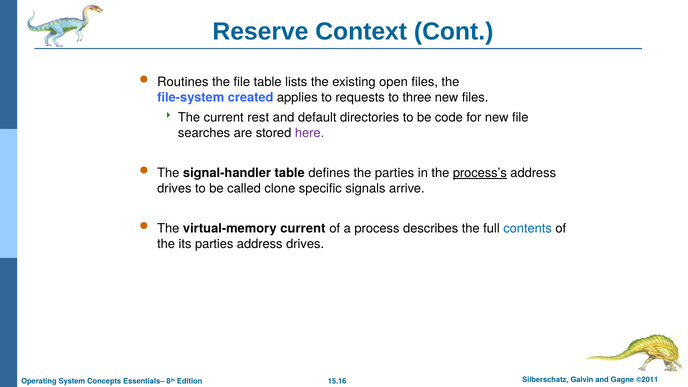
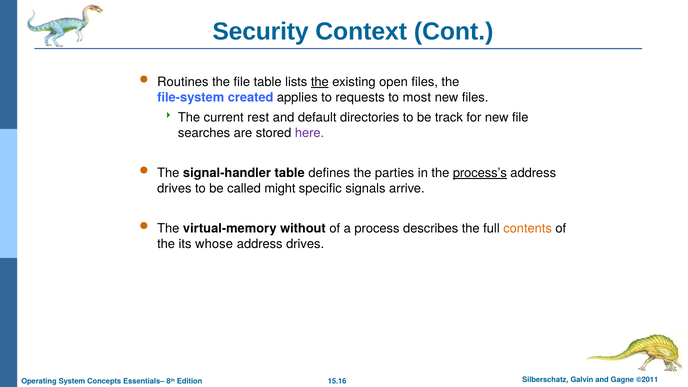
Reserve: Reserve -> Security
the at (320, 82) underline: none -> present
three: three -> most
code: code -> track
clone: clone -> might
virtual-memory current: current -> without
contents colour: blue -> orange
its parties: parties -> whose
